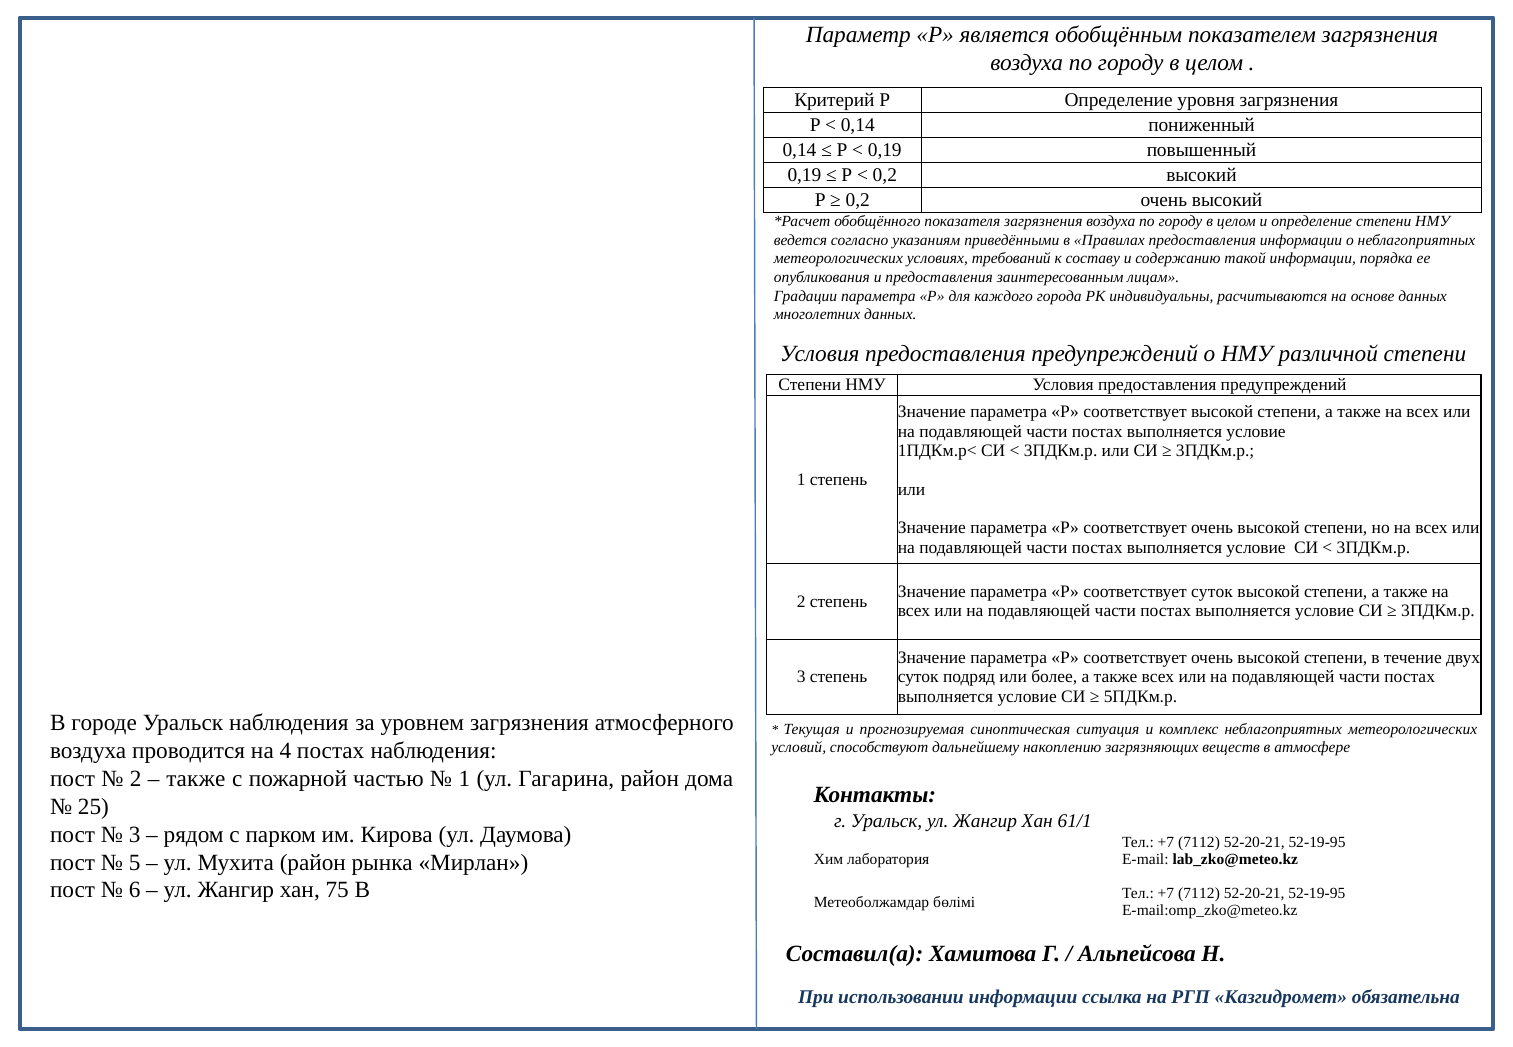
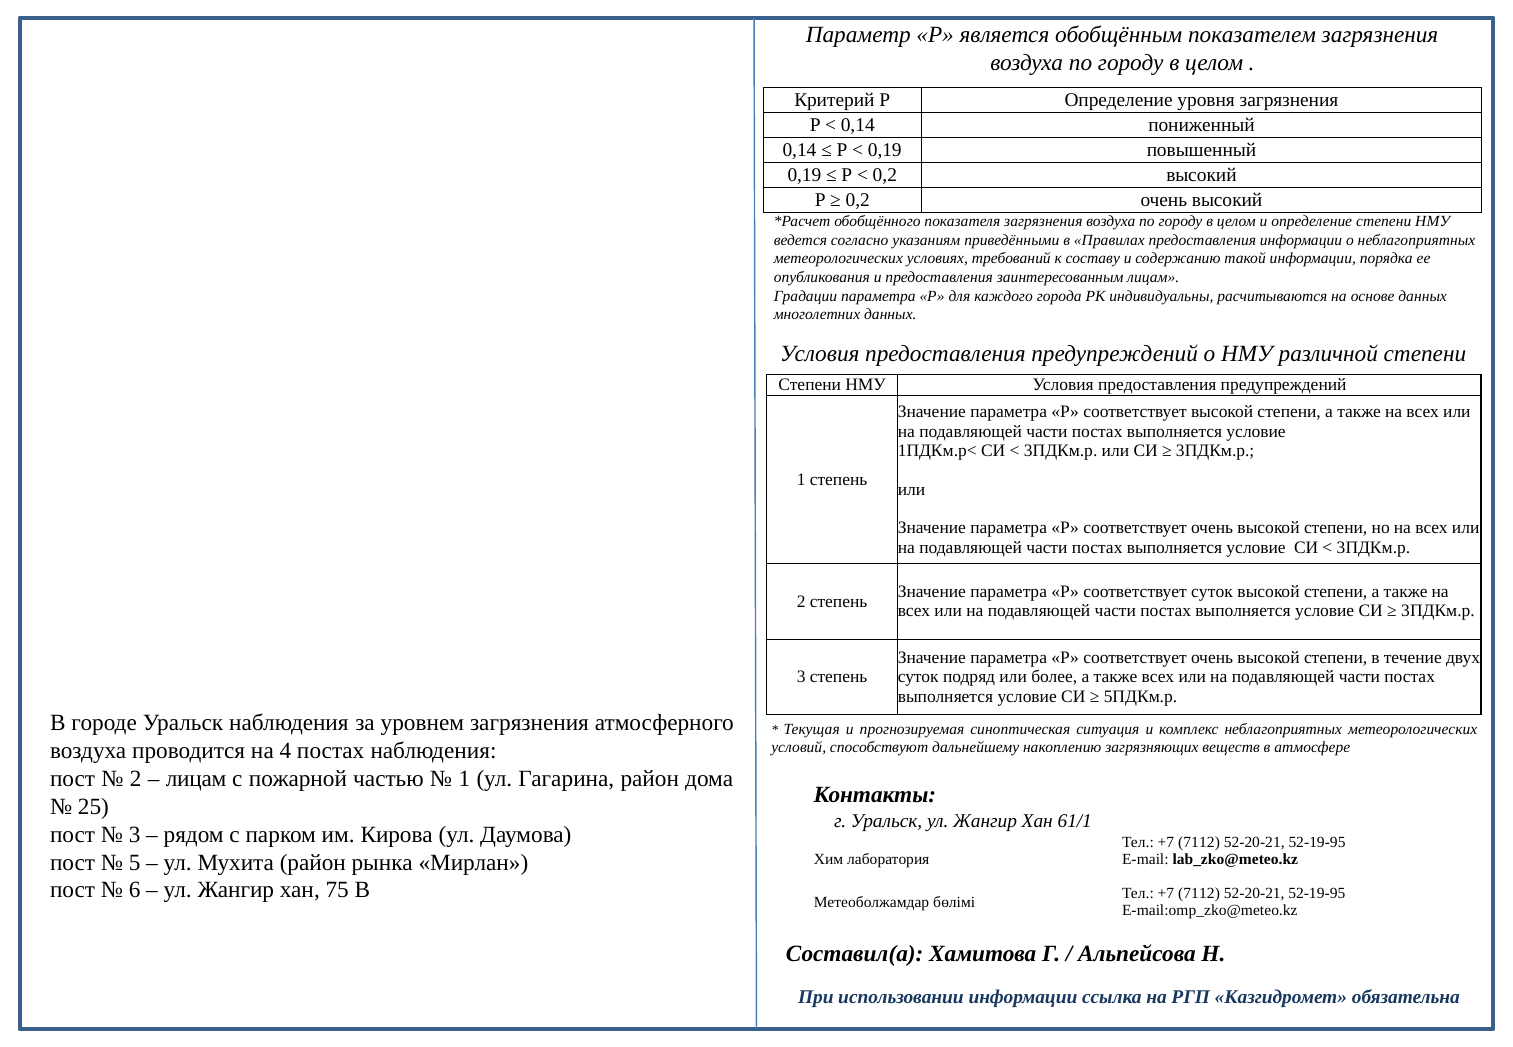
также at (196, 779): также -> лицам
